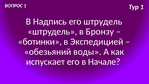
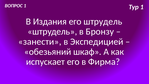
Надпись: Надпись -> Издания
ботинки: ботинки -> занести
воды: воды -> шкаф
Начале: Начале -> Фирма
